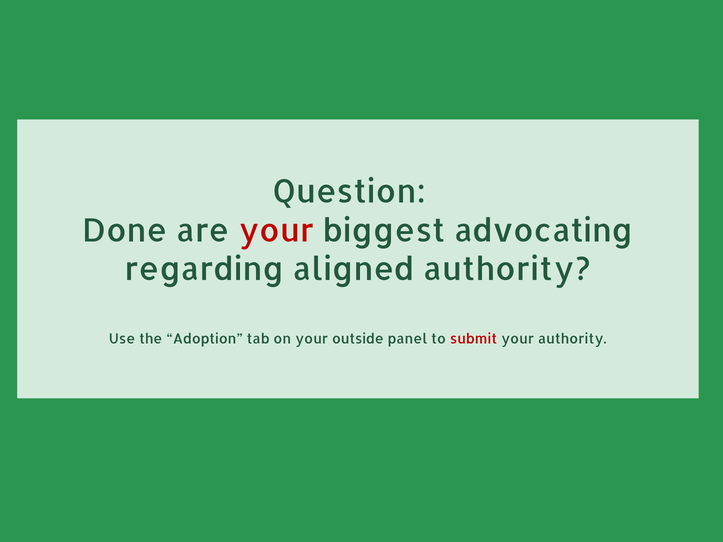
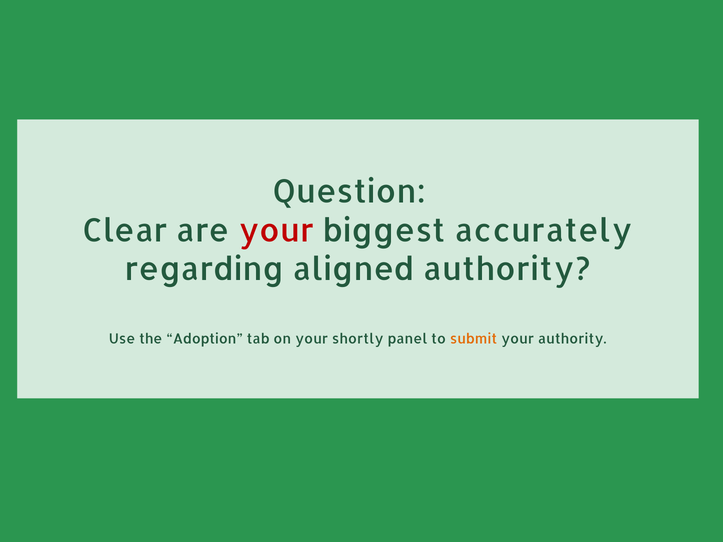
Done: Done -> Clear
advocating: advocating -> accurately
outside: outside -> shortly
submit colour: red -> orange
